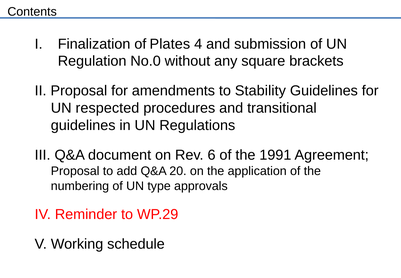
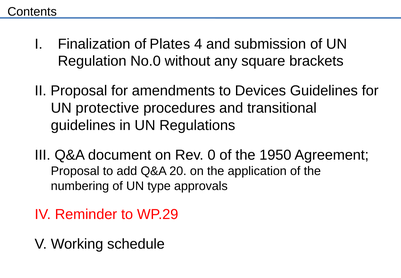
Stability: Stability -> Devices
respected: respected -> protective
6: 6 -> 0
1991: 1991 -> 1950
